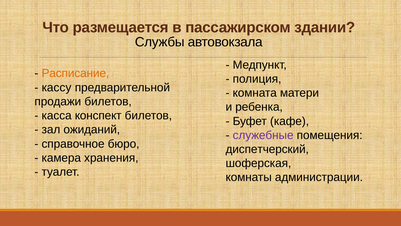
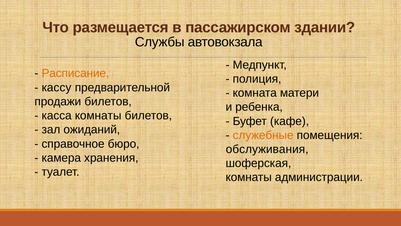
касса конспект: конспект -> комнаты
служебные colour: purple -> orange
диспетчерский: диспетчерский -> обслуживания
